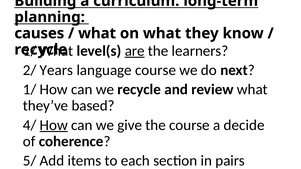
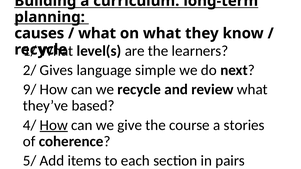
are underline: present -> none
Years: Years -> Gives
language course: course -> simple
1/ at (30, 90): 1/ -> 9/
decide: decide -> stories
